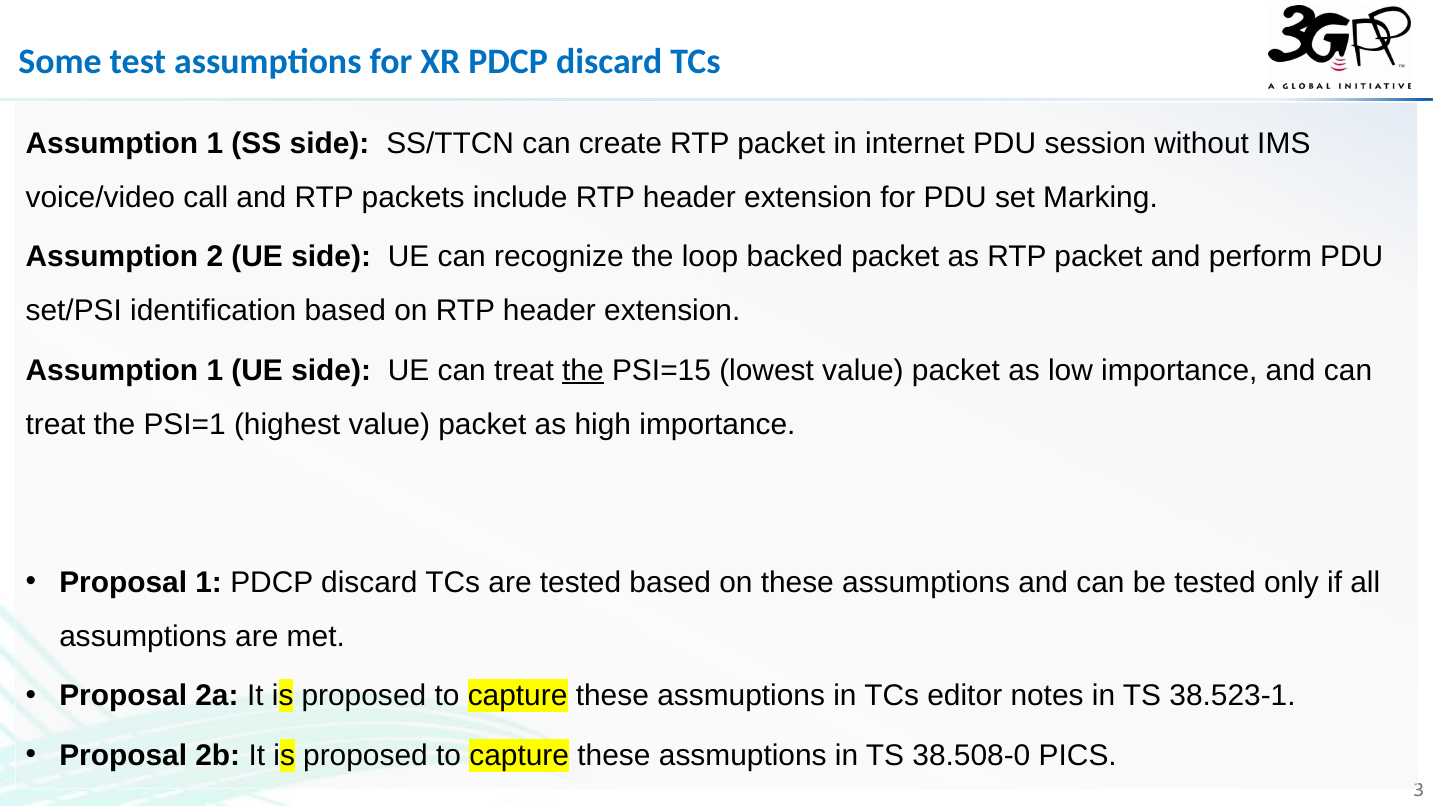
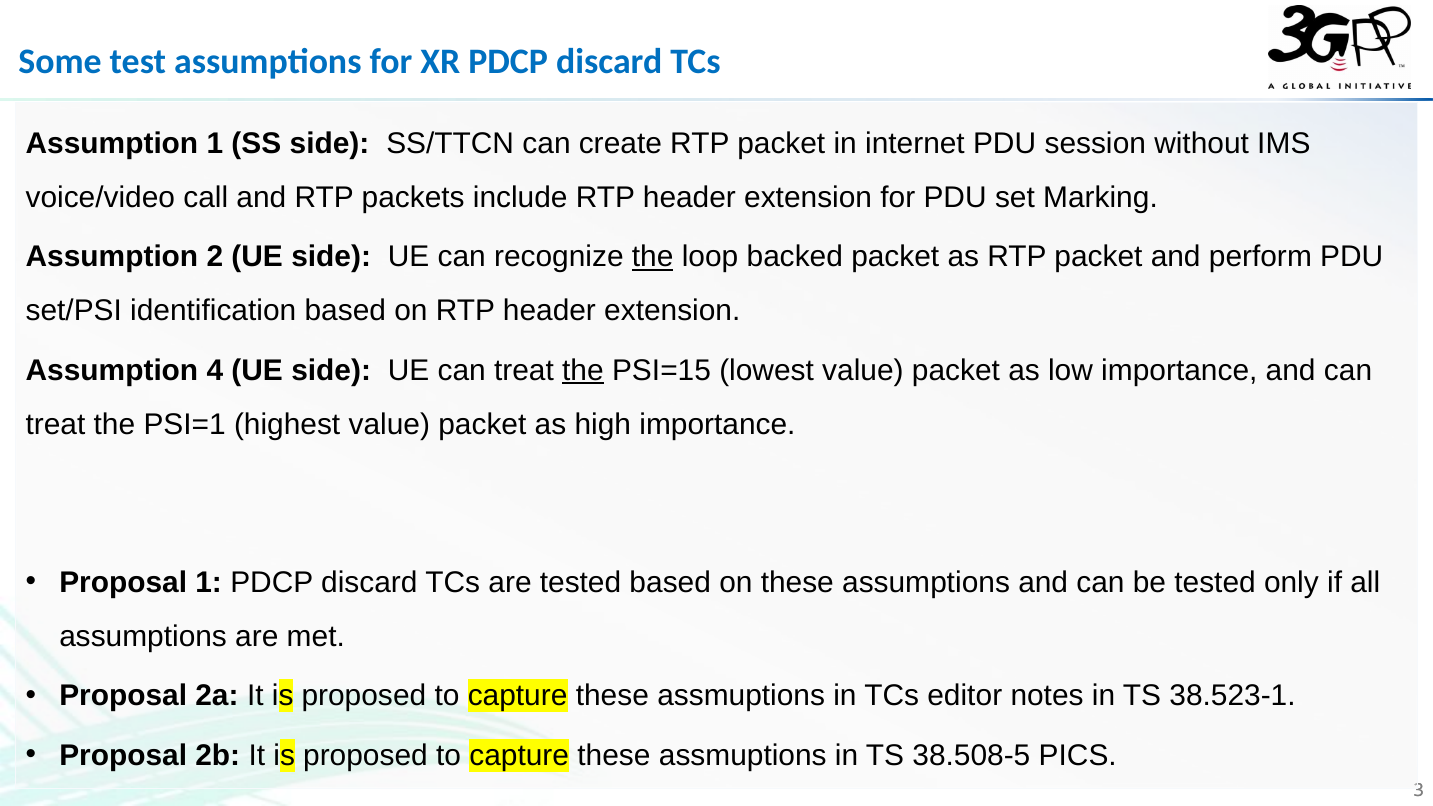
the at (653, 257) underline: none -> present
1 at (215, 370): 1 -> 4
38.508-0: 38.508-0 -> 38.508-5
